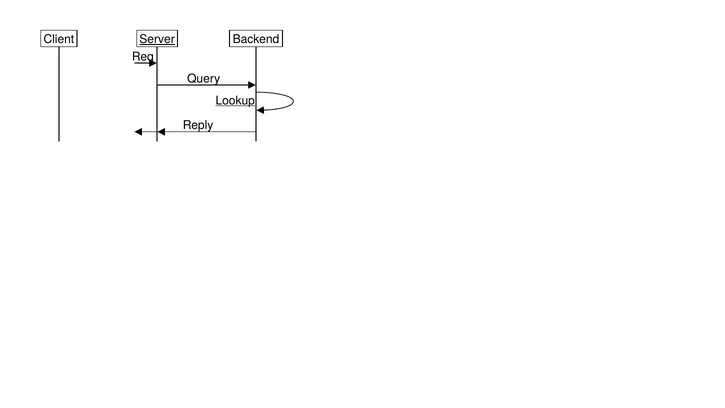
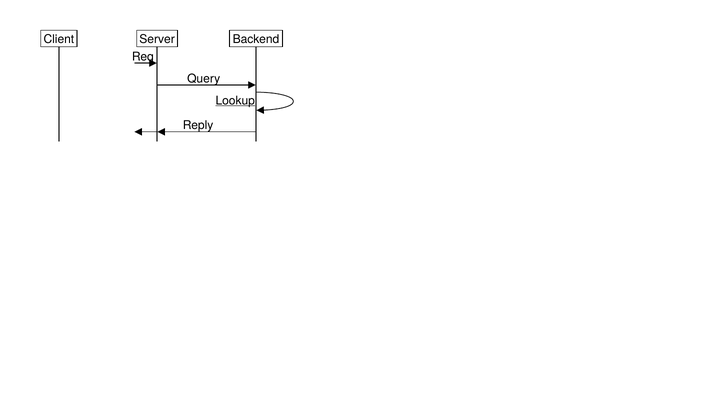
Server underline: present -> none
